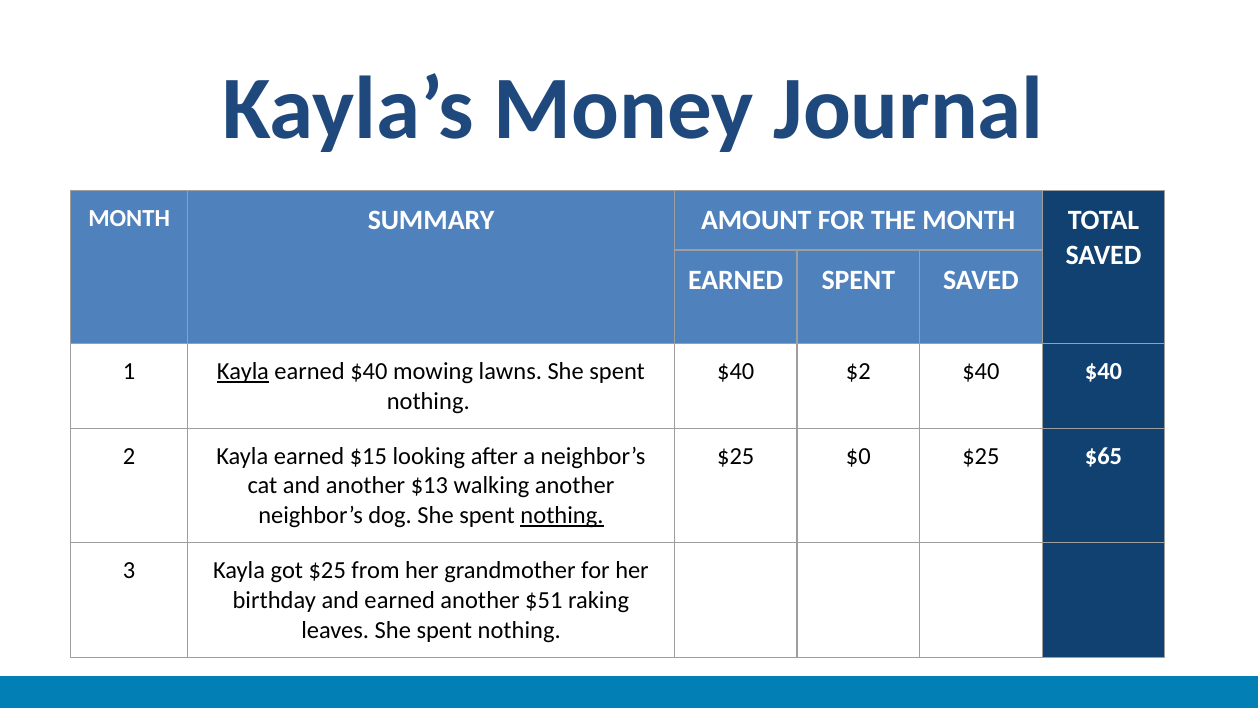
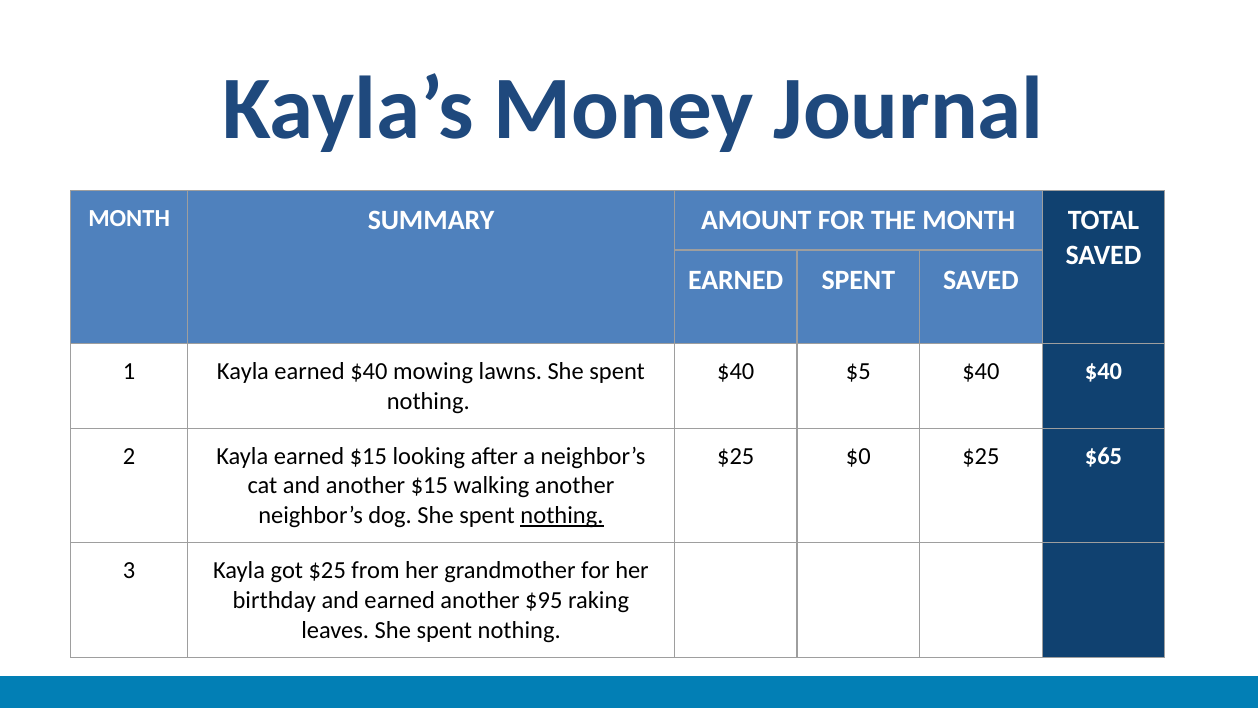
Kayla at (243, 371) underline: present -> none
$2: $2 -> $5
another $13: $13 -> $15
$51: $51 -> $95
